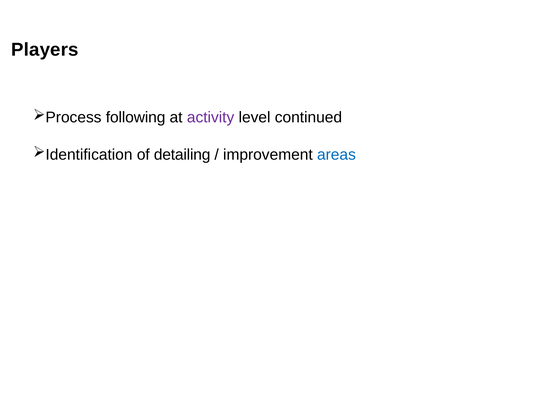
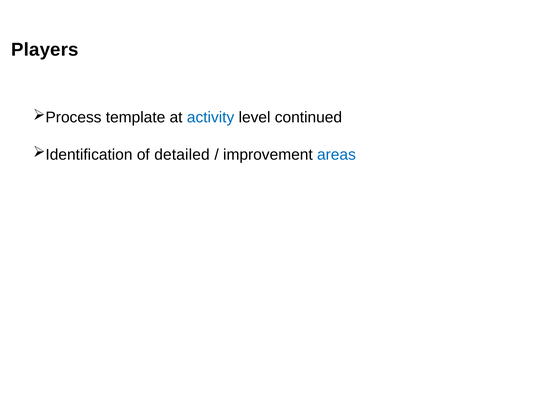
following: following -> template
activity colour: purple -> blue
detailing: detailing -> detailed
